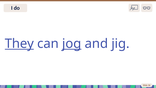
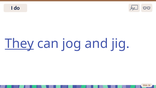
jog underline: present -> none
